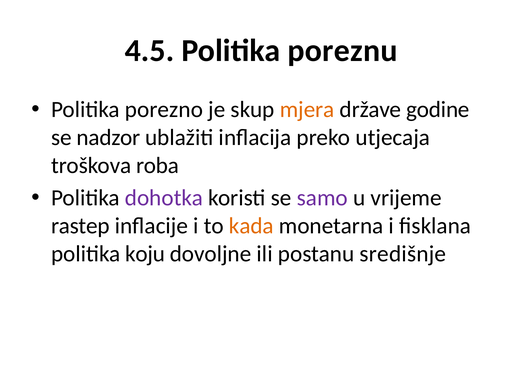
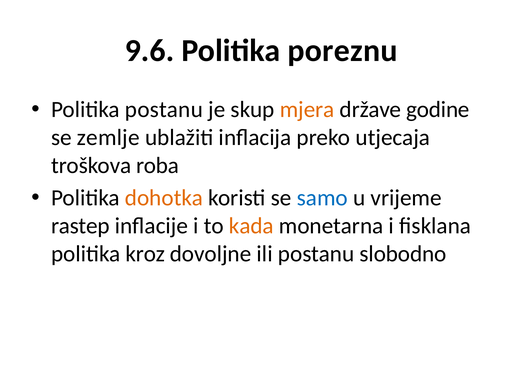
4.5: 4.5 -> 9.6
Politika porezno: porezno -> postanu
nadzor: nadzor -> zemlje
dohotka colour: purple -> orange
samo colour: purple -> blue
koju: koju -> kroz
središnje: središnje -> slobodno
